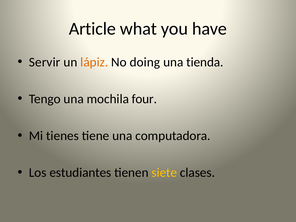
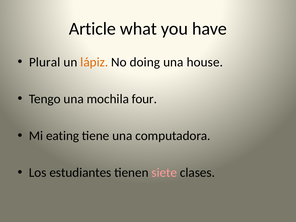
Servir: Servir -> Plural
tienda: tienda -> house
tienes: tienes -> eating
siete colour: yellow -> pink
